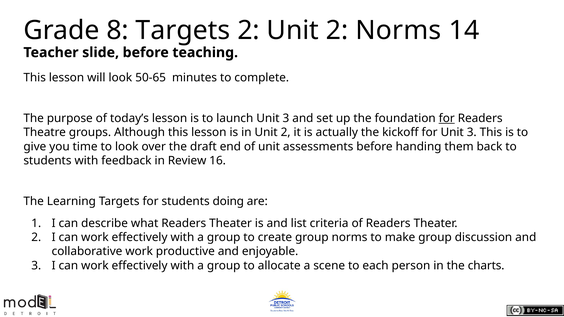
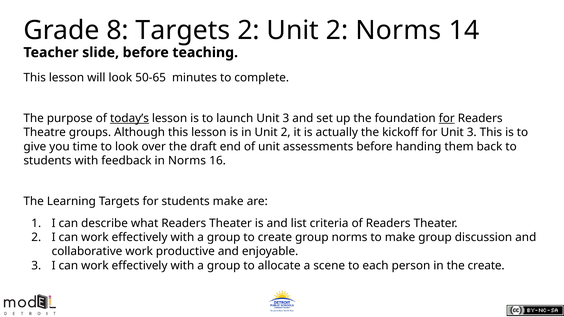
today’s underline: none -> present
in Review: Review -> Norms
students doing: doing -> make
the charts: charts -> create
